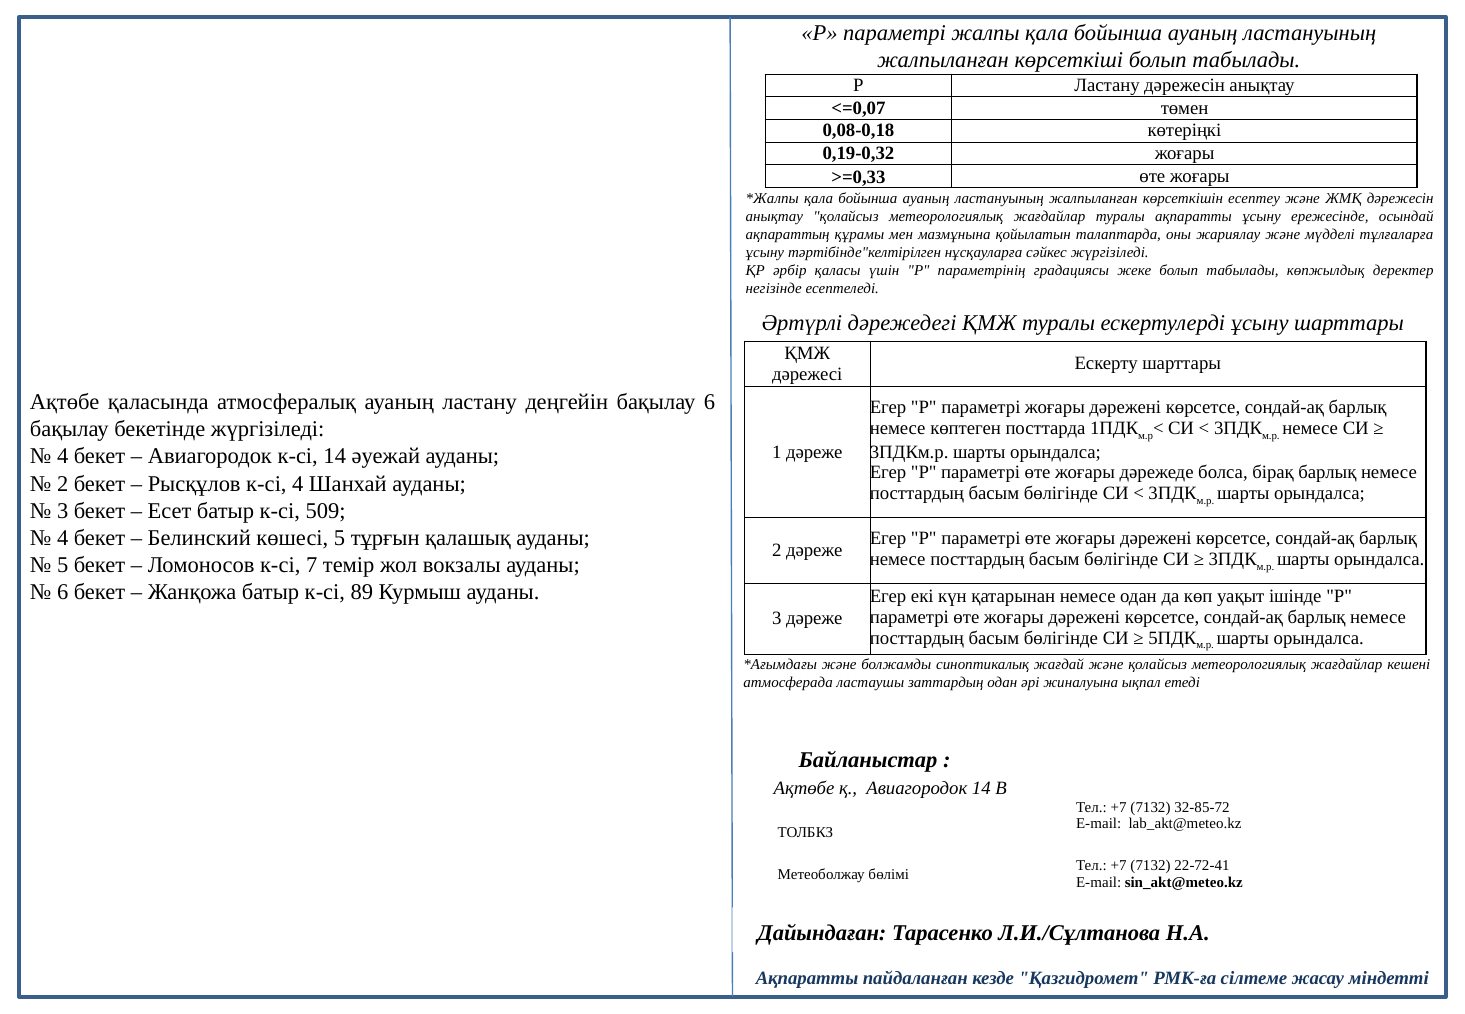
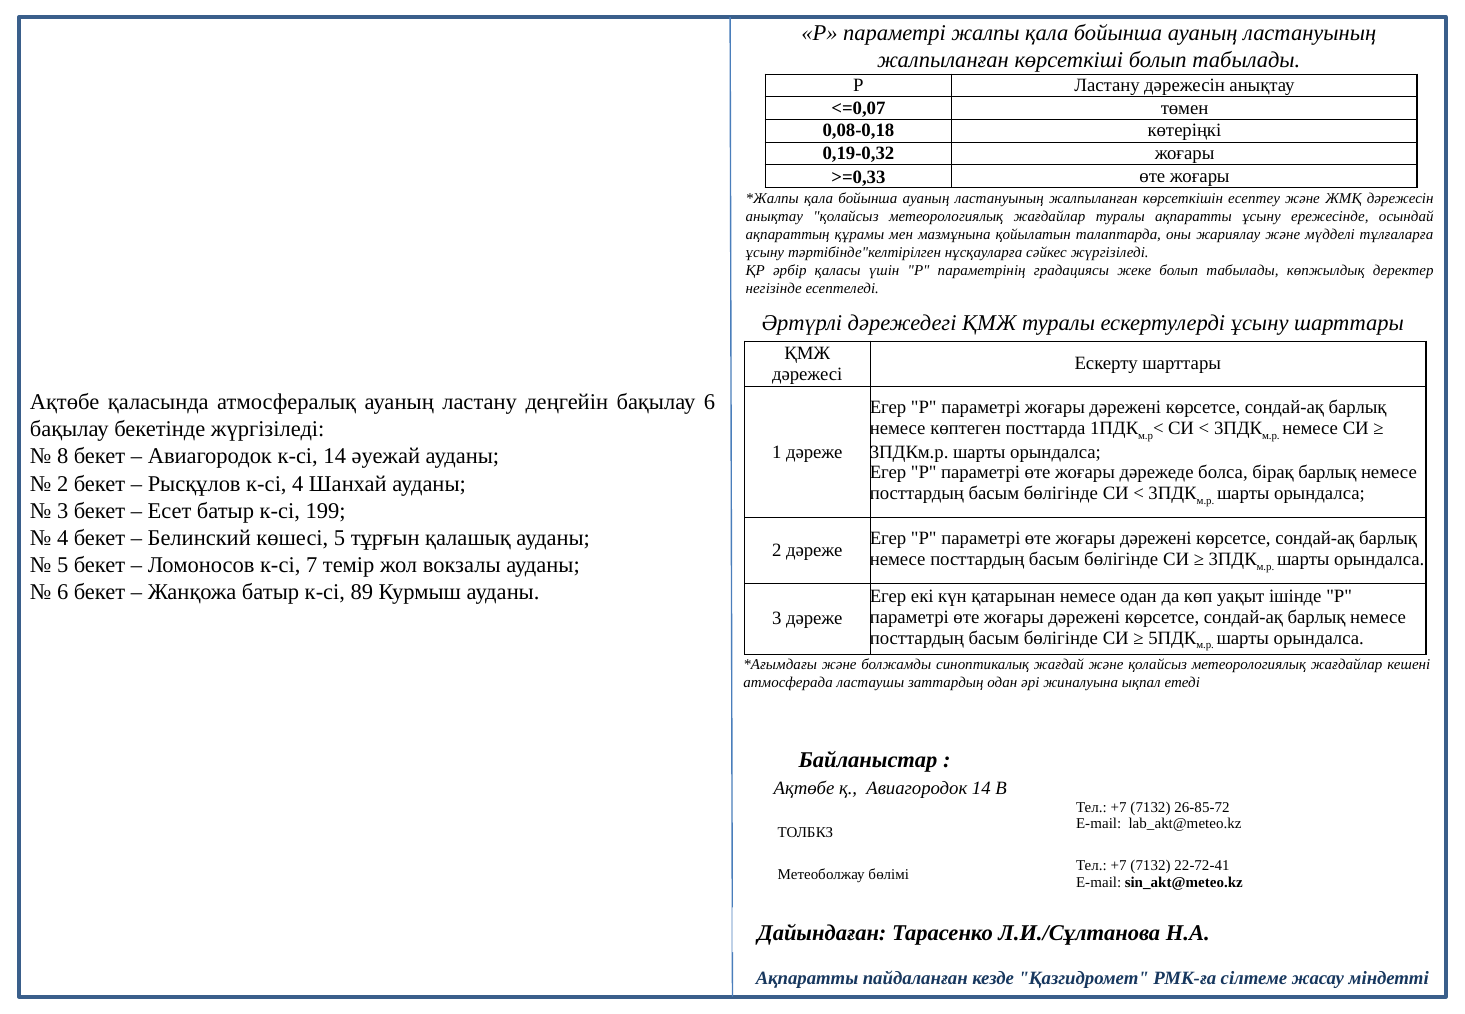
4 at (63, 457): 4 -> 8
509: 509 -> 199
32-85-72: 32-85-72 -> 26-85-72
